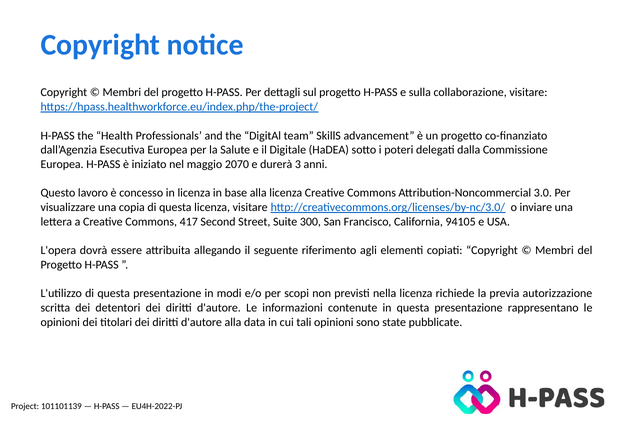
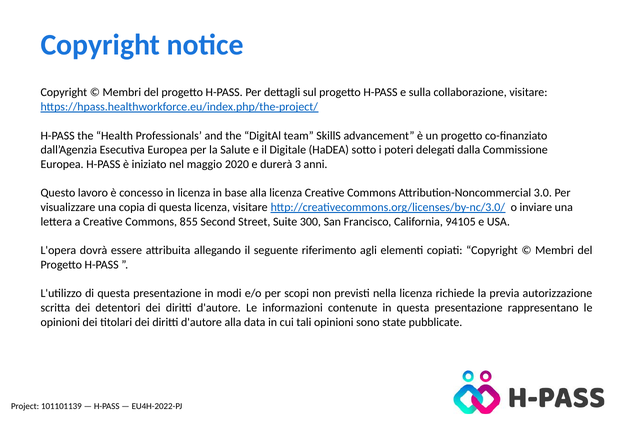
2070: 2070 -> 2020
417: 417 -> 855
